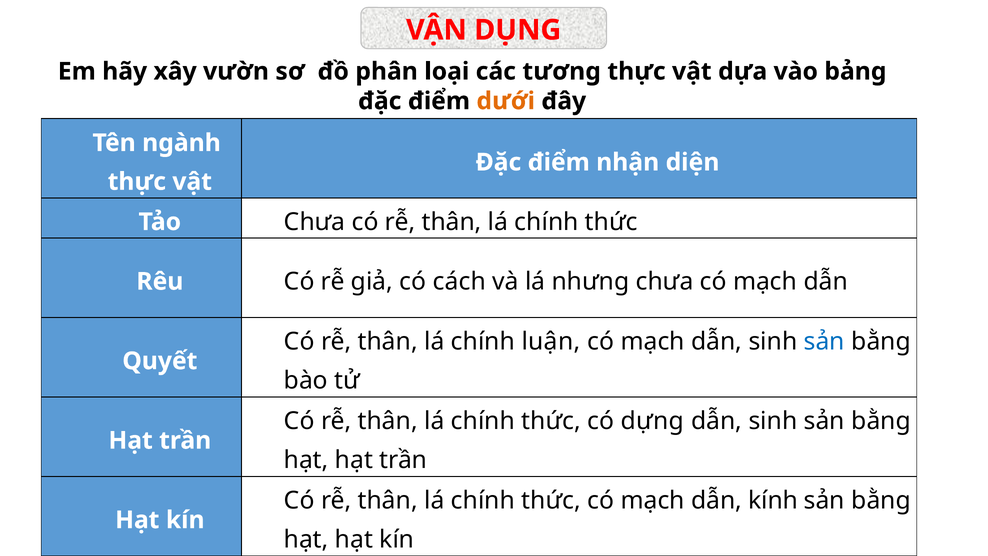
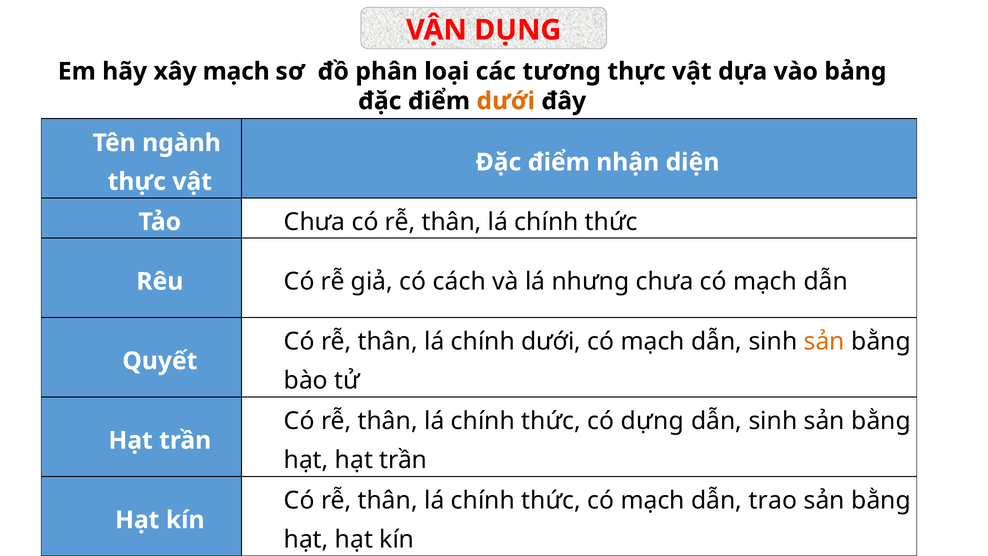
xây vườn: vườn -> mạch
chính luận: luận -> dưới
sản at (824, 342) colour: blue -> orange
kính: kính -> trao
